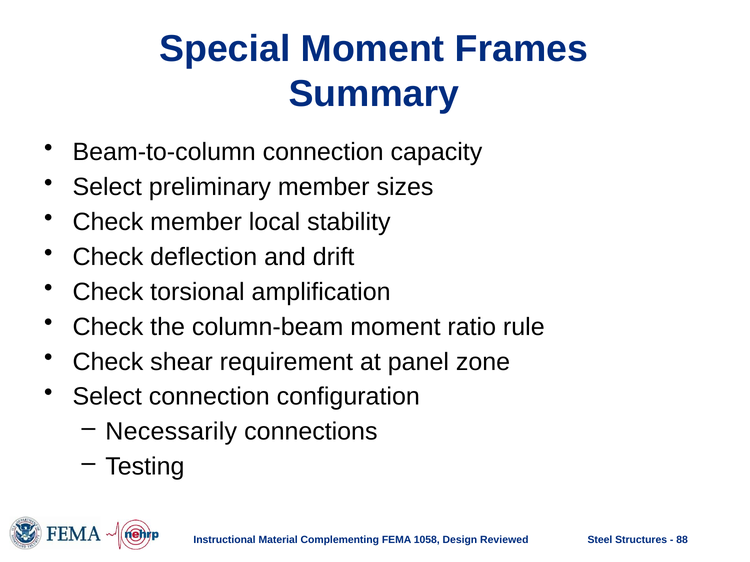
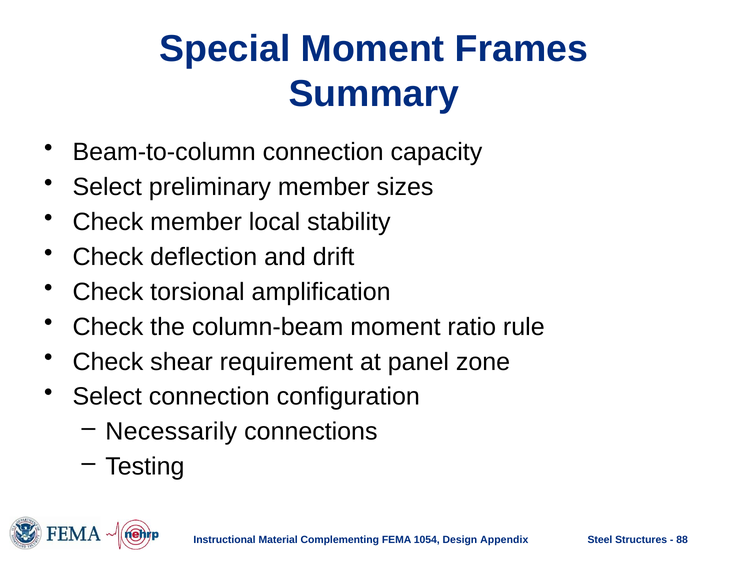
1058: 1058 -> 1054
Reviewed: Reviewed -> Appendix
